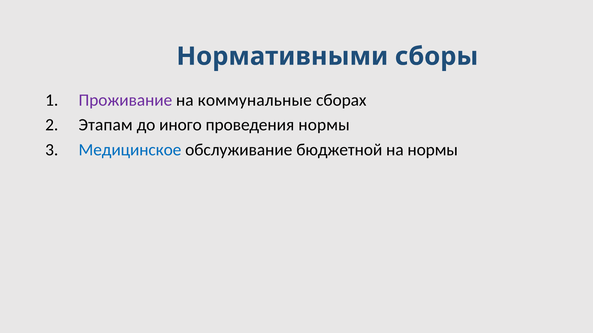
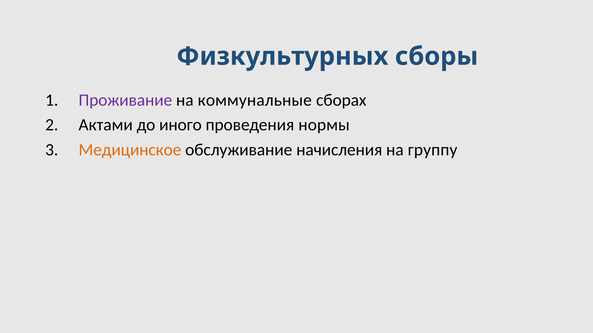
Нормативными: Нормативными -> Физкультурных
Этапам: Этапам -> Актами
Медицинское colour: blue -> orange
бюджетной: бюджетной -> начисления
на нормы: нормы -> группу
